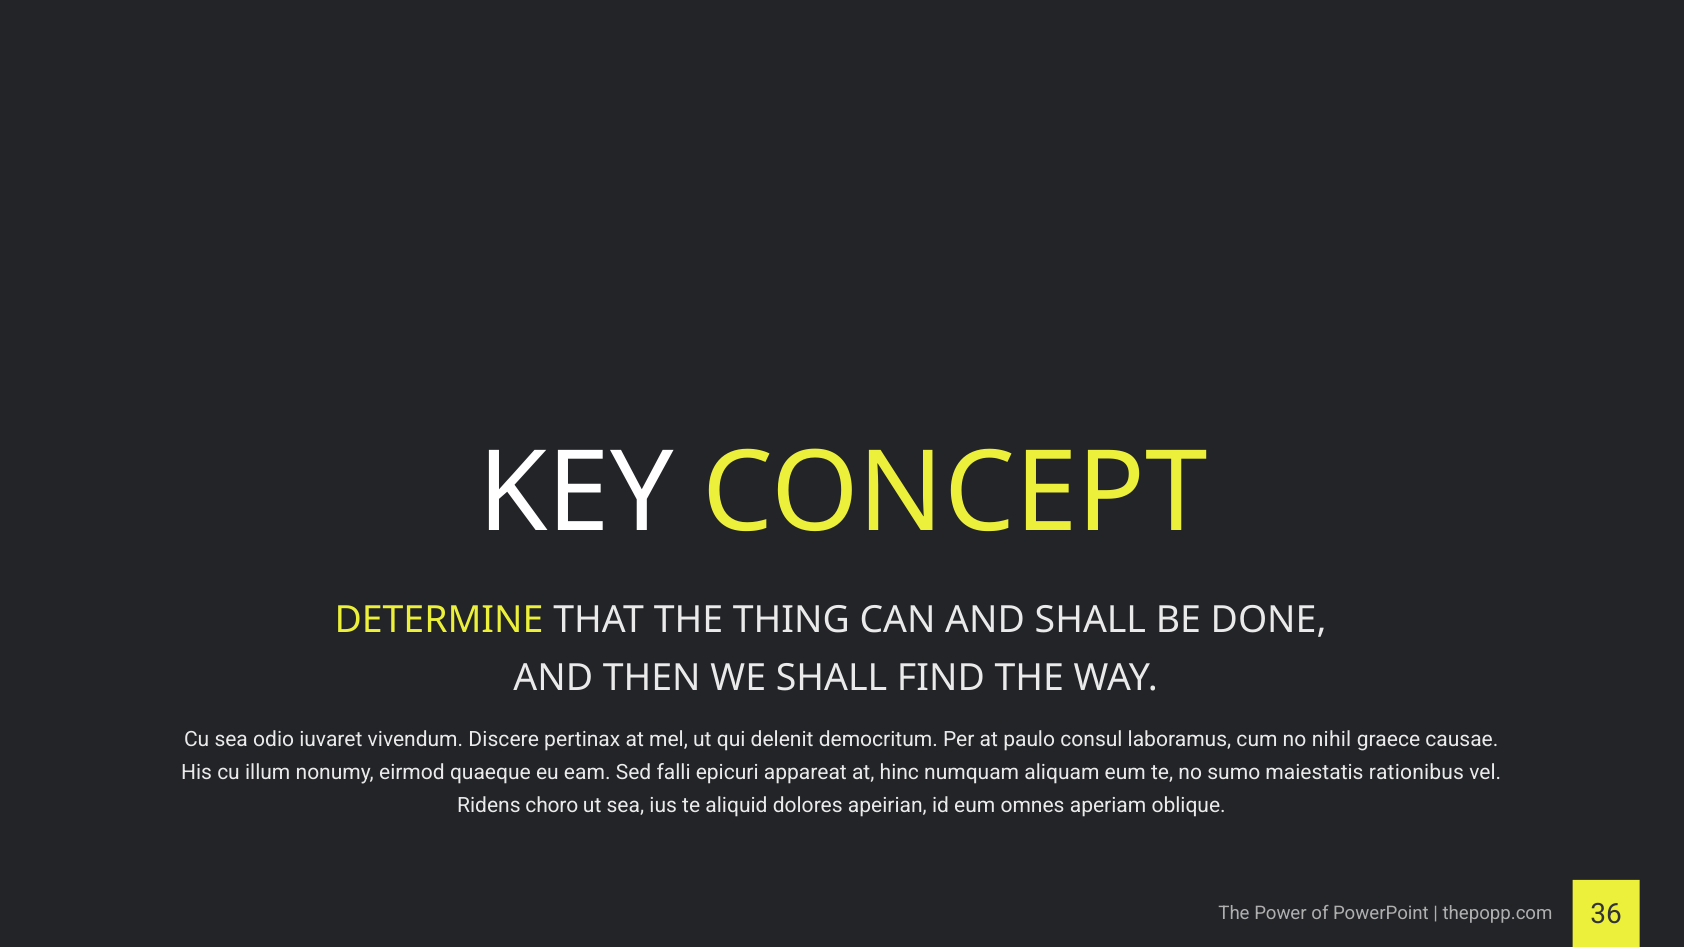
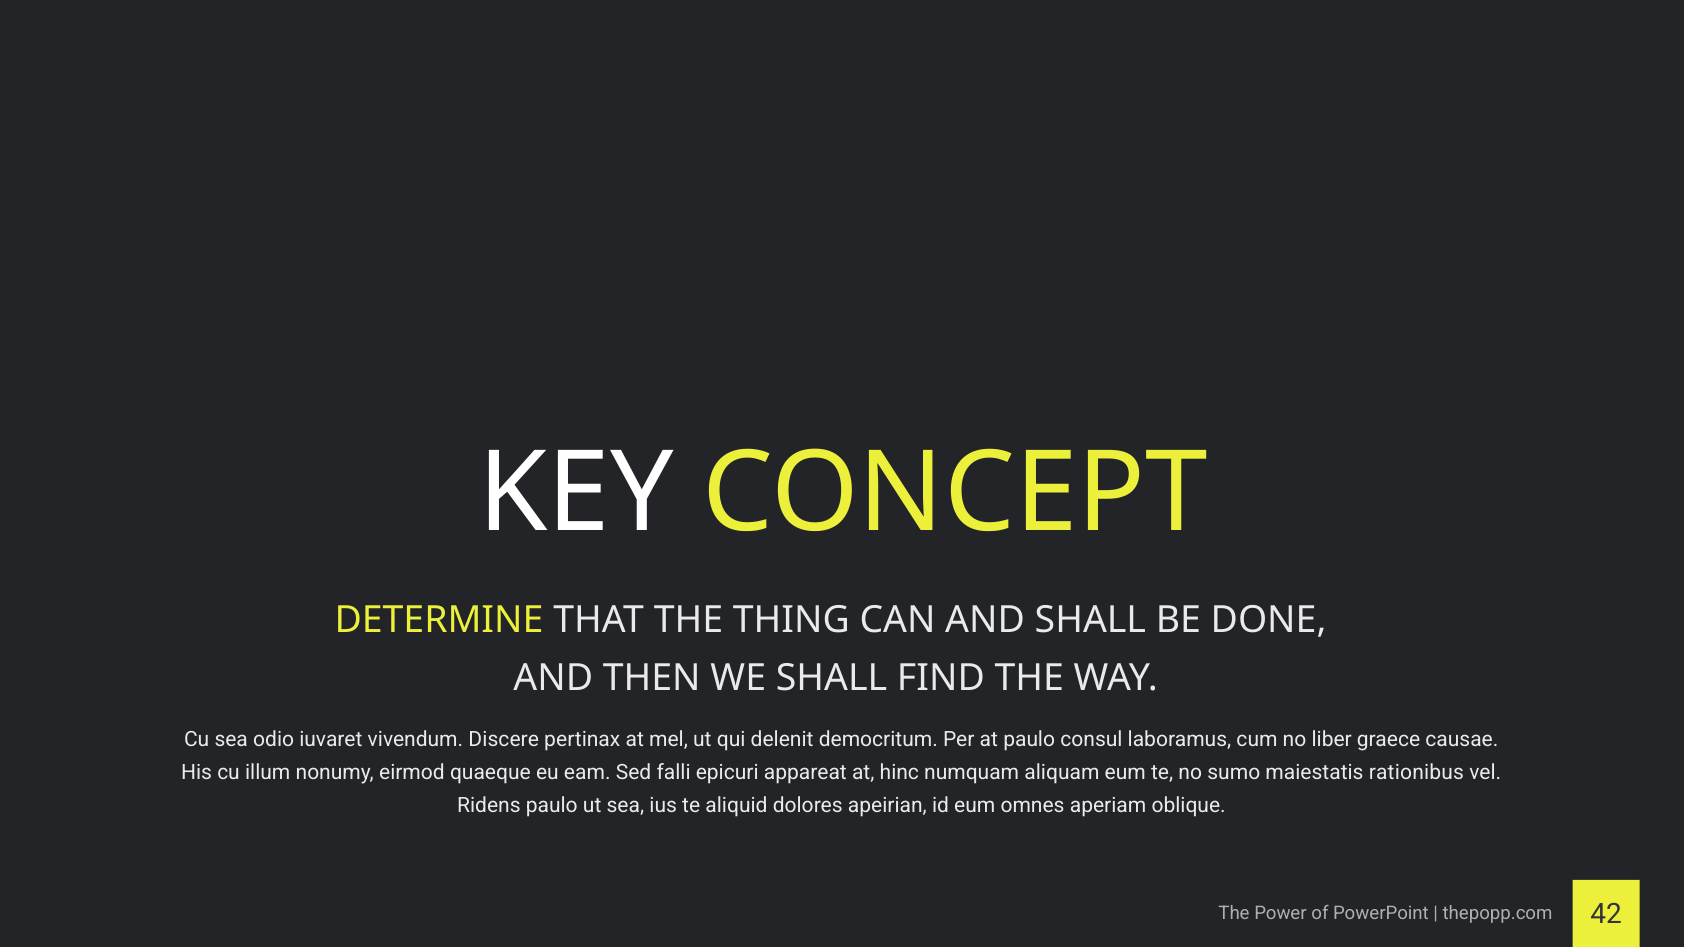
nihil: nihil -> liber
Ridens choro: choro -> paulo
36: 36 -> 42
